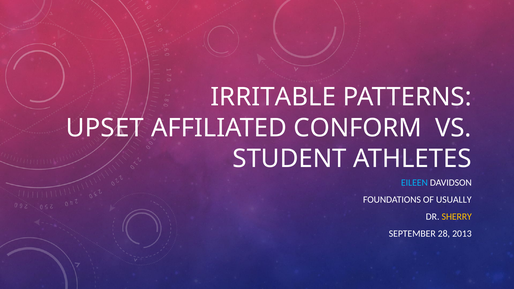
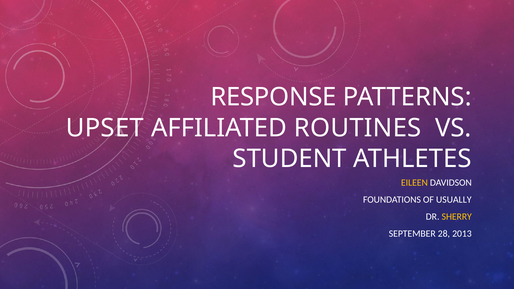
IRRITABLE: IRRITABLE -> RESPONSE
CONFORM: CONFORM -> ROUTINES
EILEEN colour: light blue -> yellow
